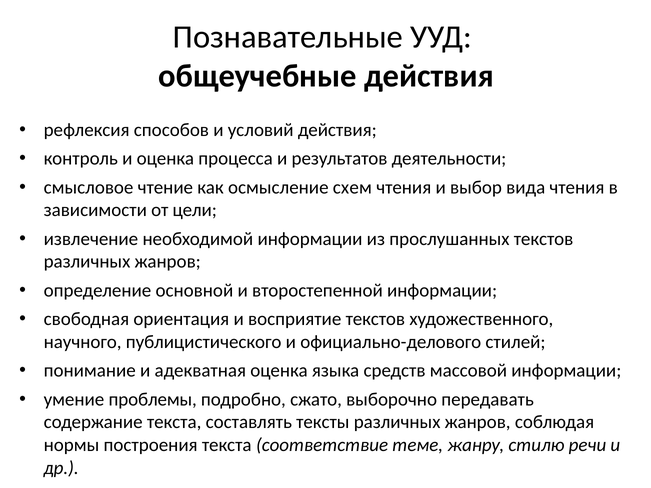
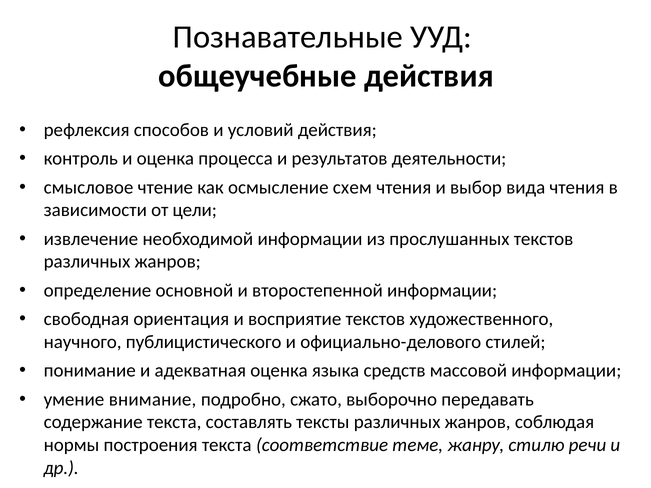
проблемы: проблемы -> внимание
